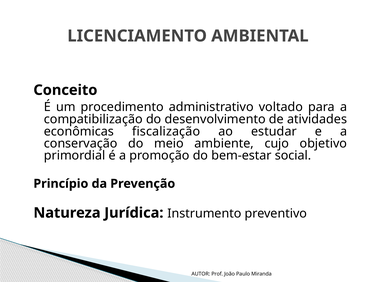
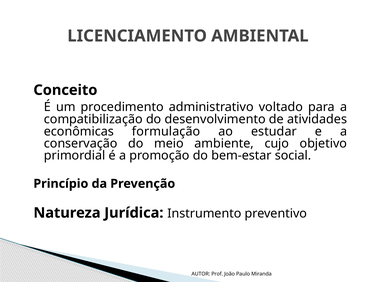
fiscalização: fiscalização -> formulação
